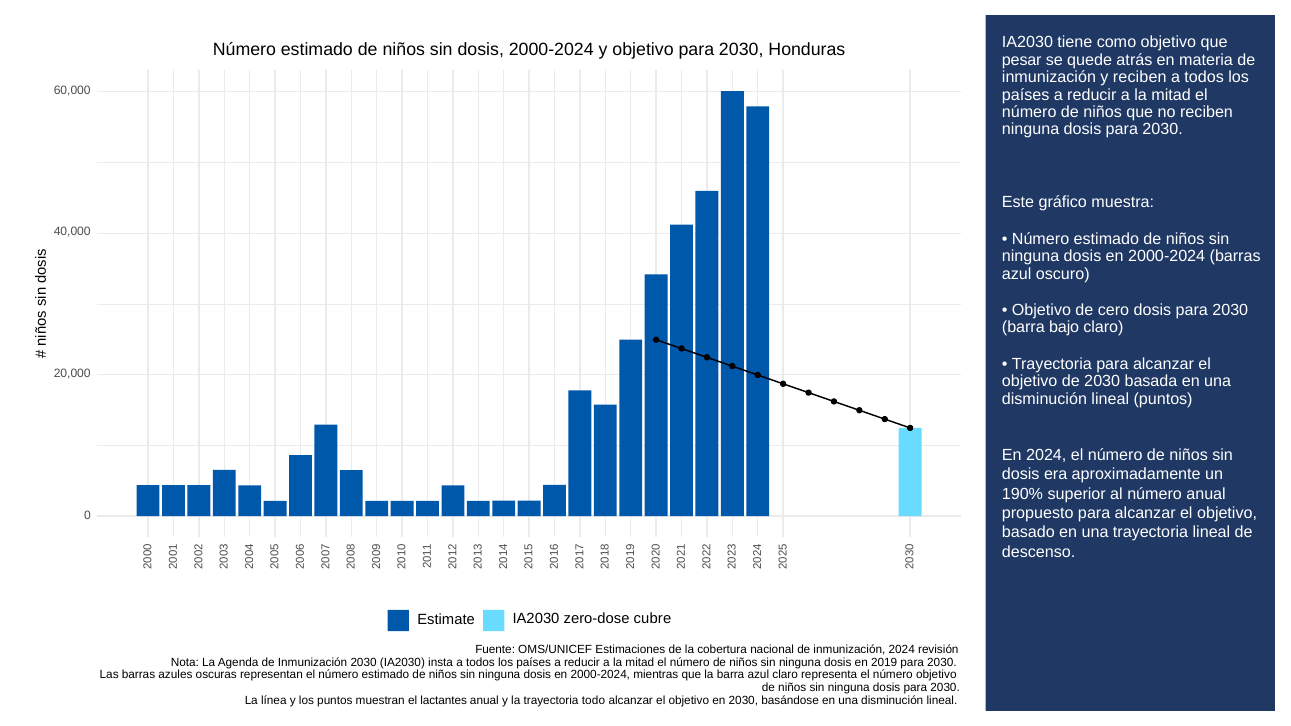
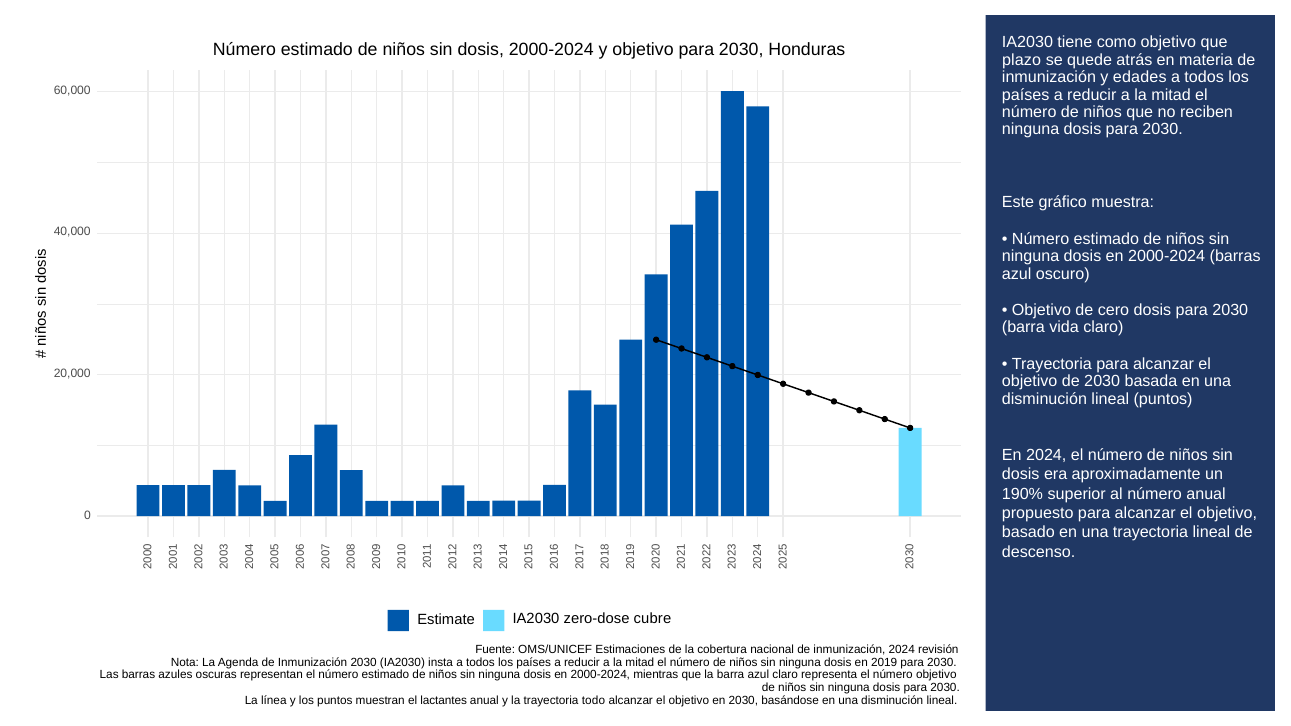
pesar: pesar -> plazo
y reciben: reciben -> edades
bajo: bajo -> vida
